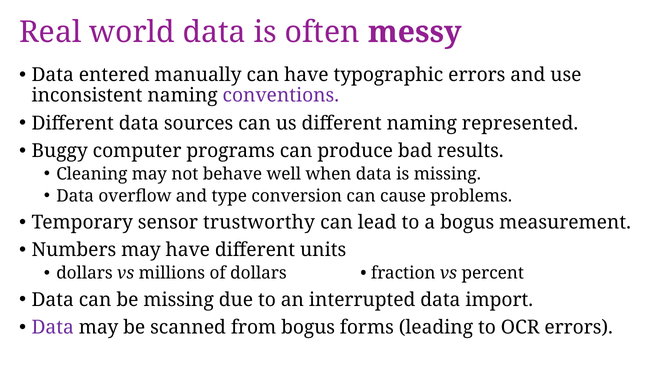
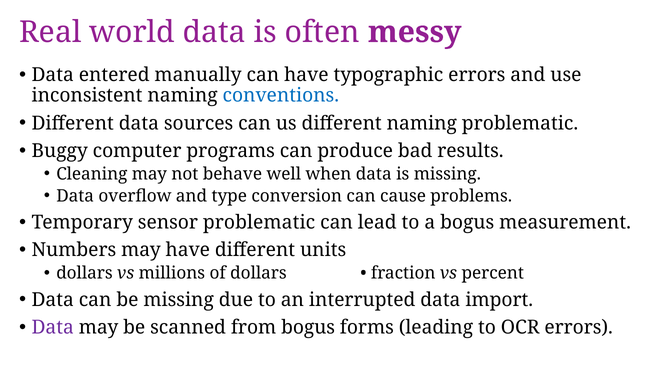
conventions colour: purple -> blue
naming represented: represented -> problematic
sensor trustworthy: trustworthy -> problematic
